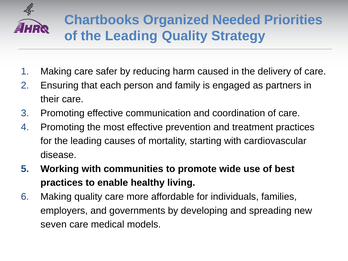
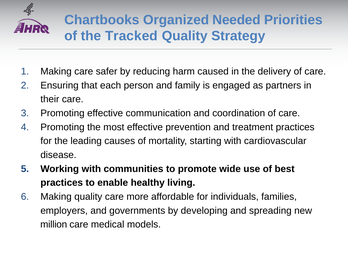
of the Leading: Leading -> Tracked
seven: seven -> million
